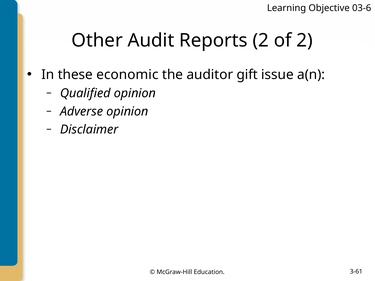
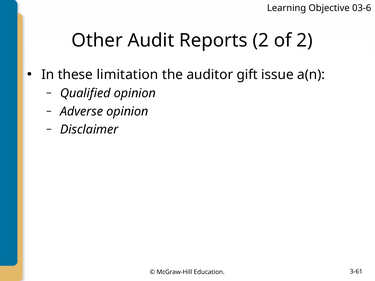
economic: economic -> limitation
